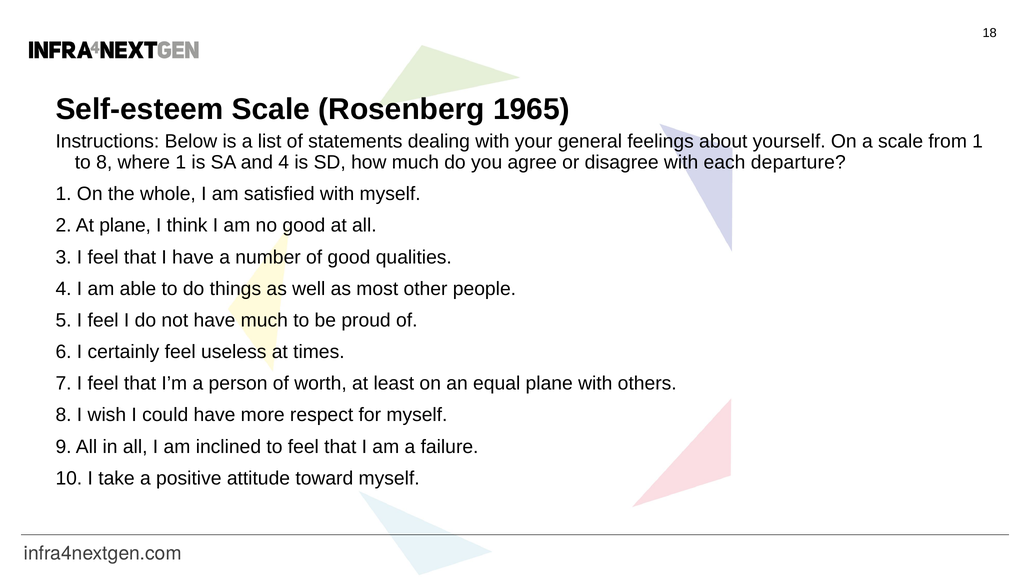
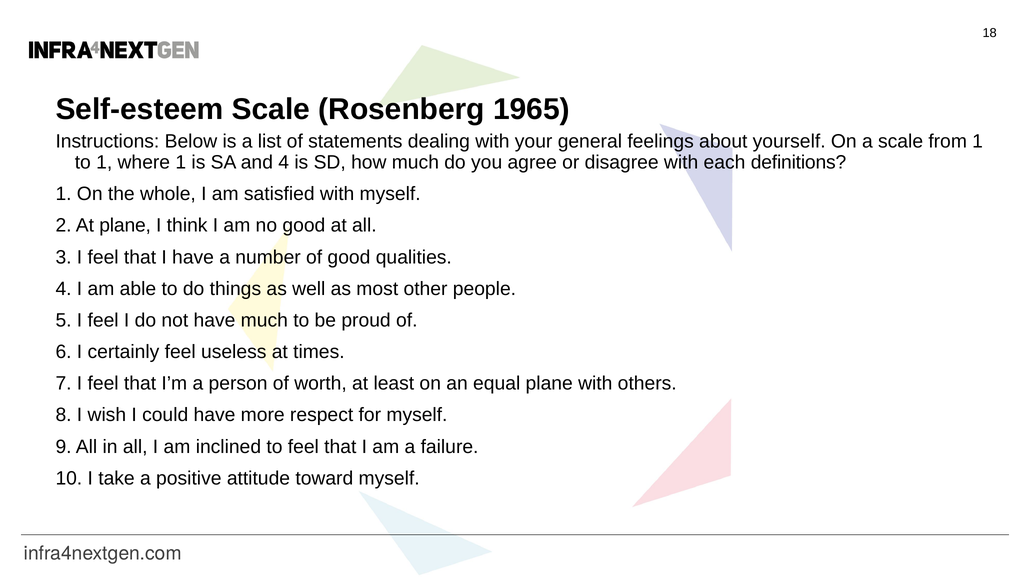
to 8: 8 -> 1
departure: departure -> definitions
